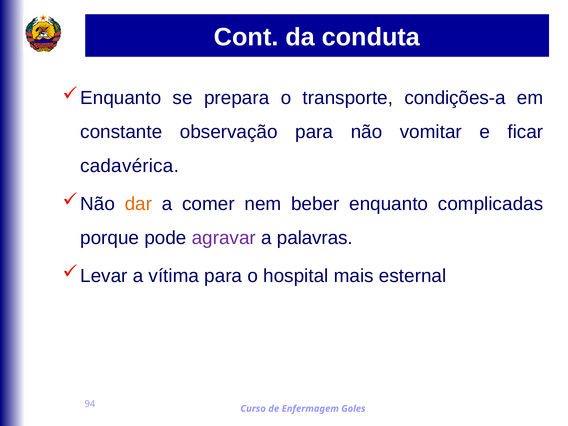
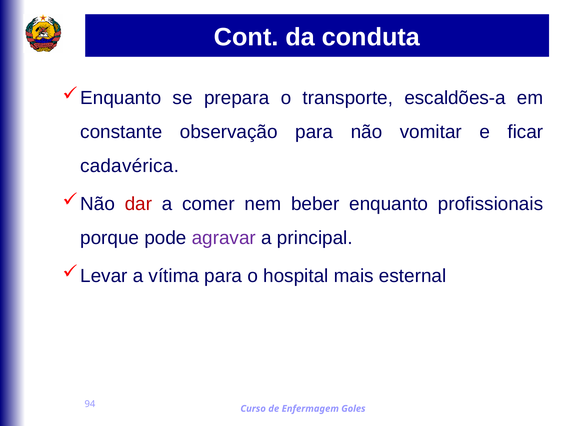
condições-a: condições-a -> escaldões-a
dar colour: orange -> red
complicadas: complicadas -> profissionais
palavras: palavras -> principal
